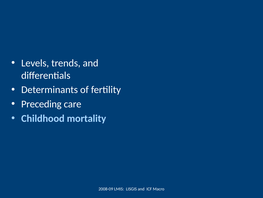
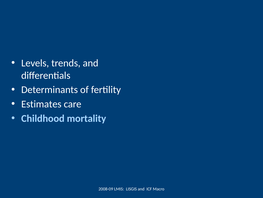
Preceding: Preceding -> Estimates
